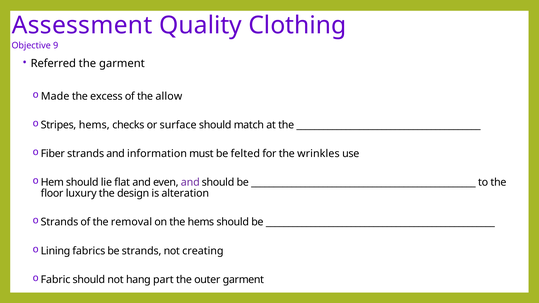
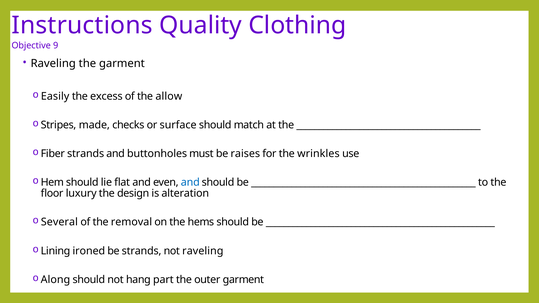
Assessment: Assessment -> Instructions
Referred at (53, 64): Referred -> Raveling
Made: Made -> Easily
Stripes hems: hems -> made
information: information -> buttonholes
felted: felted -> raises
and at (190, 182) colour: purple -> blue
Strands at (59, 222): Strands -> Several
fabrics: fabrics -> ironed
not creating: creating -> raveling
Fabric: Fabric -> Along
